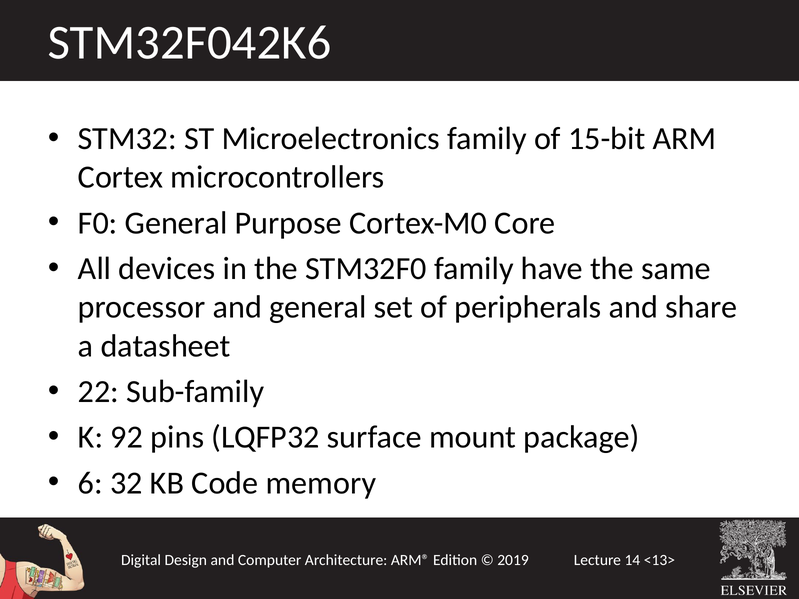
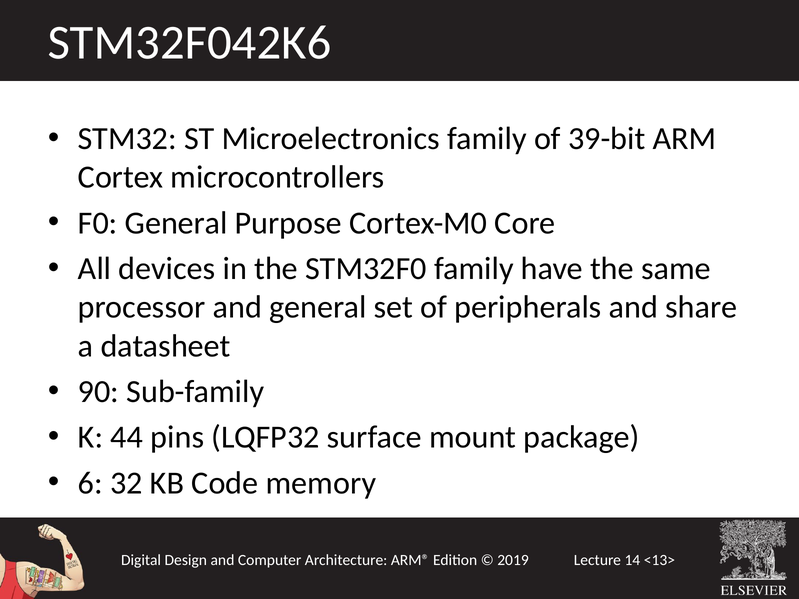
15-bit: 15-bit -> 39-bit
22: 22 -> 90
92: 92 -> 44
